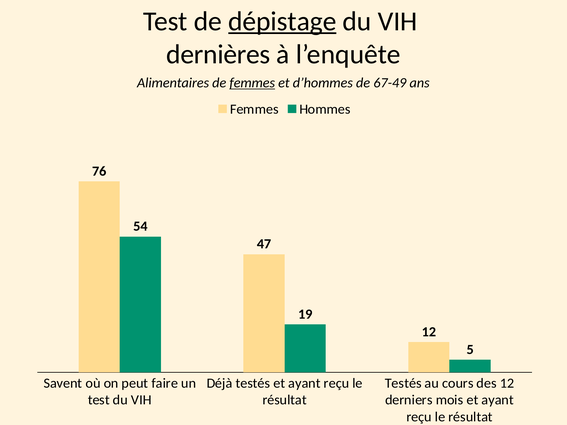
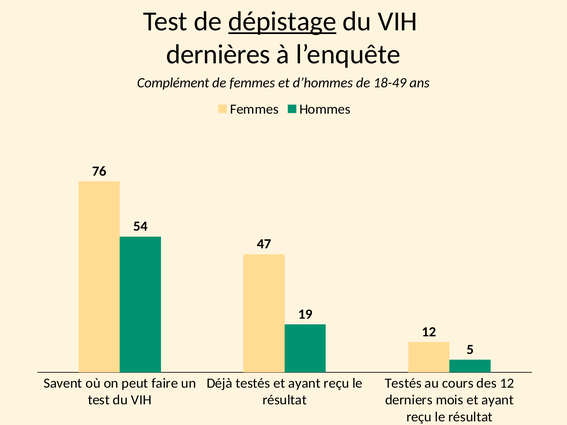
Alimentaires: Alimentaires -> Complément
femmes at (252, 83) underline: present -> none
67-49: 67-49 -> 18-49
